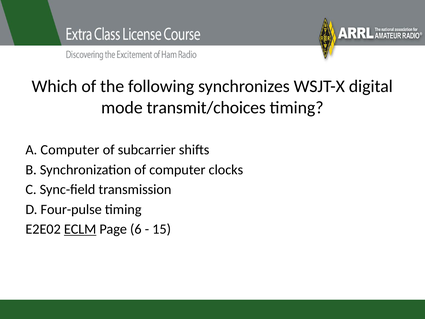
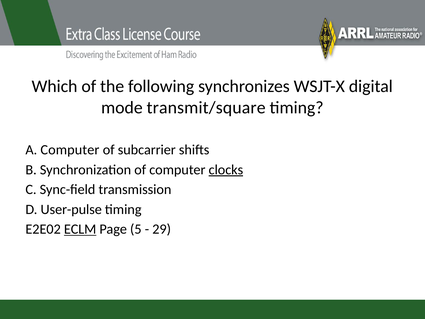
transmit/choices: transmit/choices -> transmit/square
clocks underline: none -> present
Four-pulse: Four-pulse -> User-pulse
6: 6 -> 5
15: 15 -> 29
